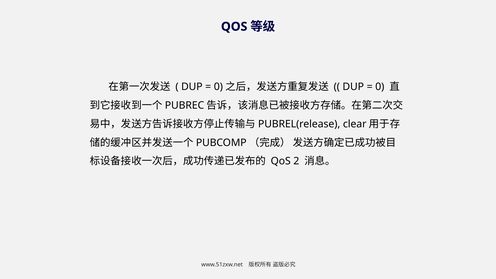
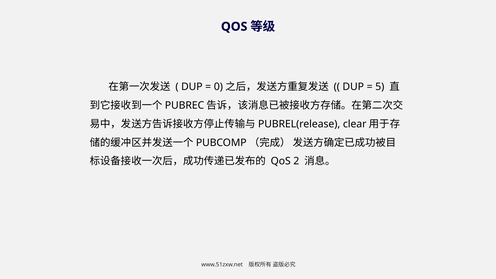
0 at (380, 87): 0 -> 5
